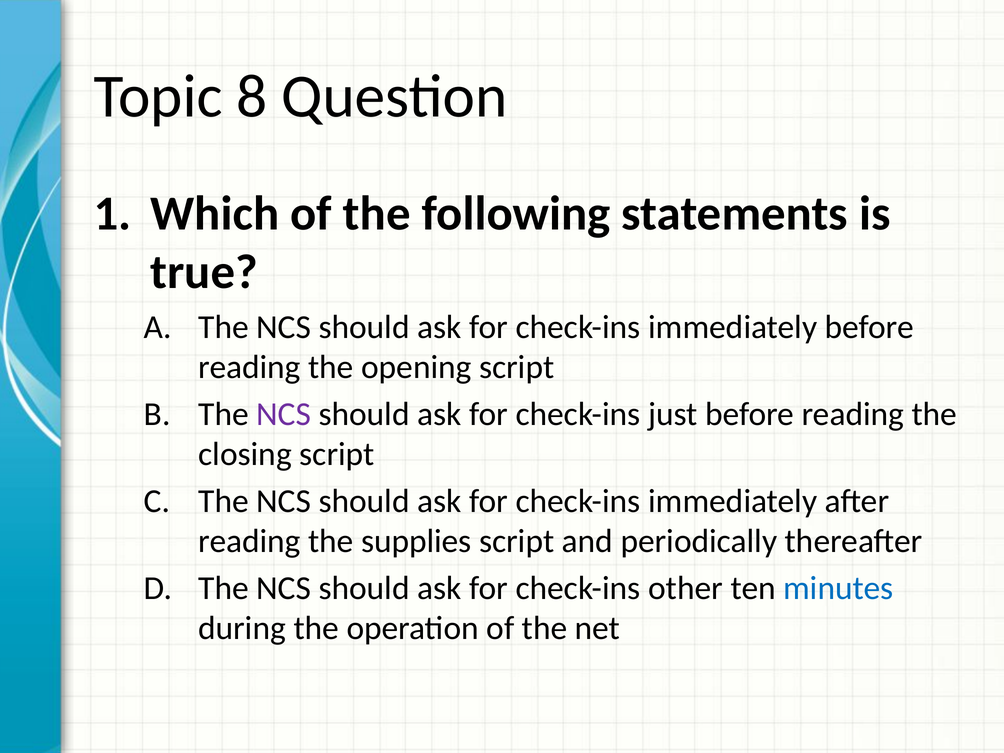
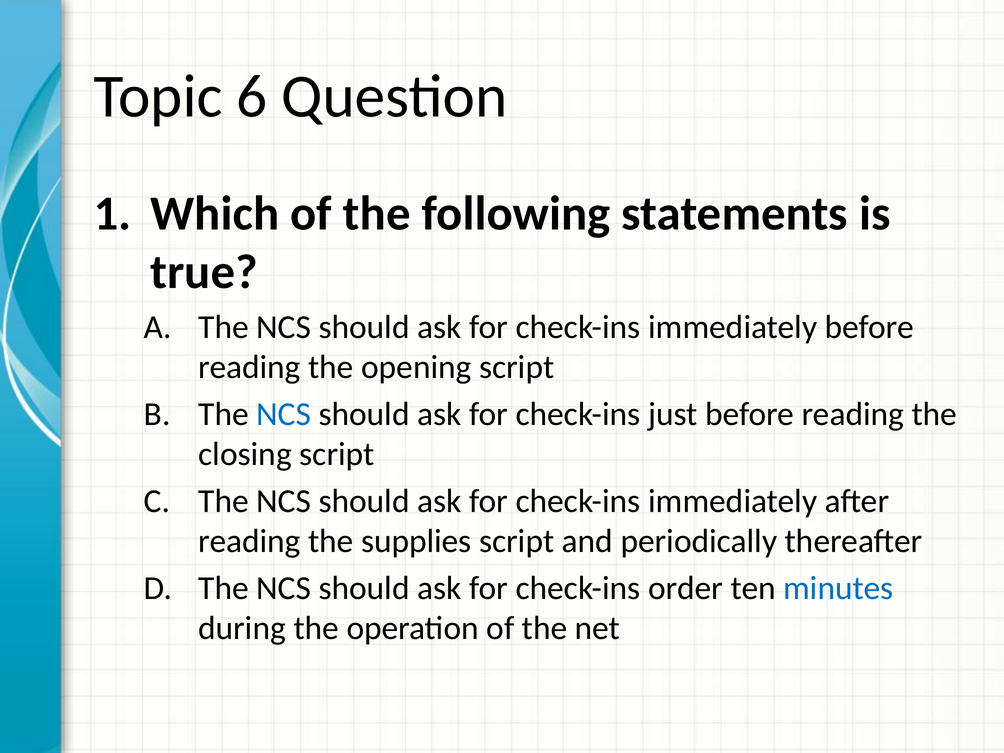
8: 8 -> 6
NCS at (284, 414) colour: purple -> blue
other: other -> order
